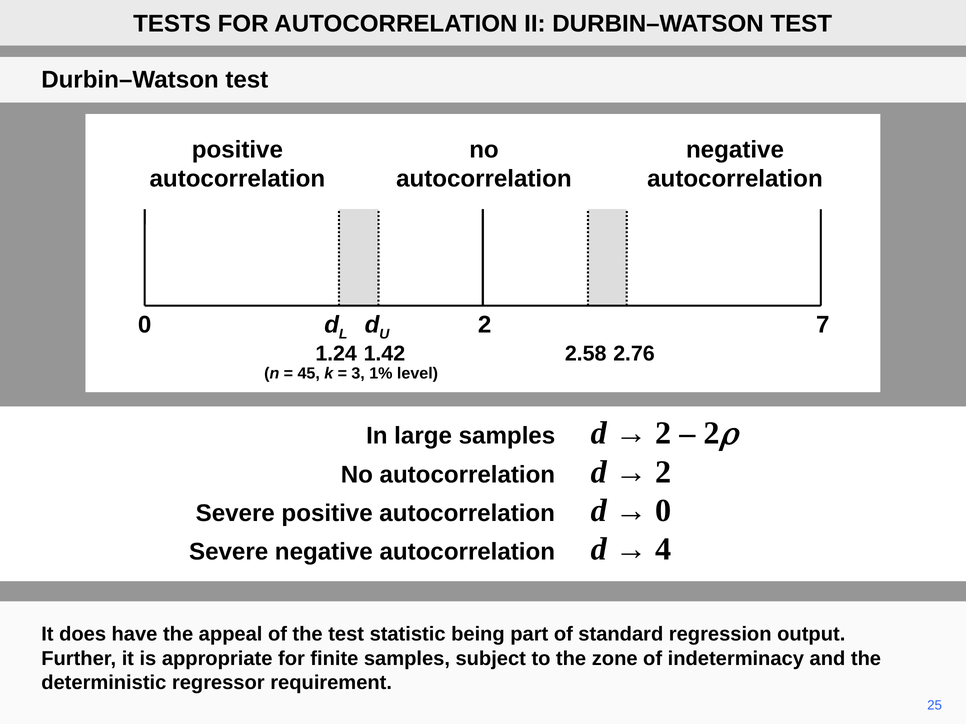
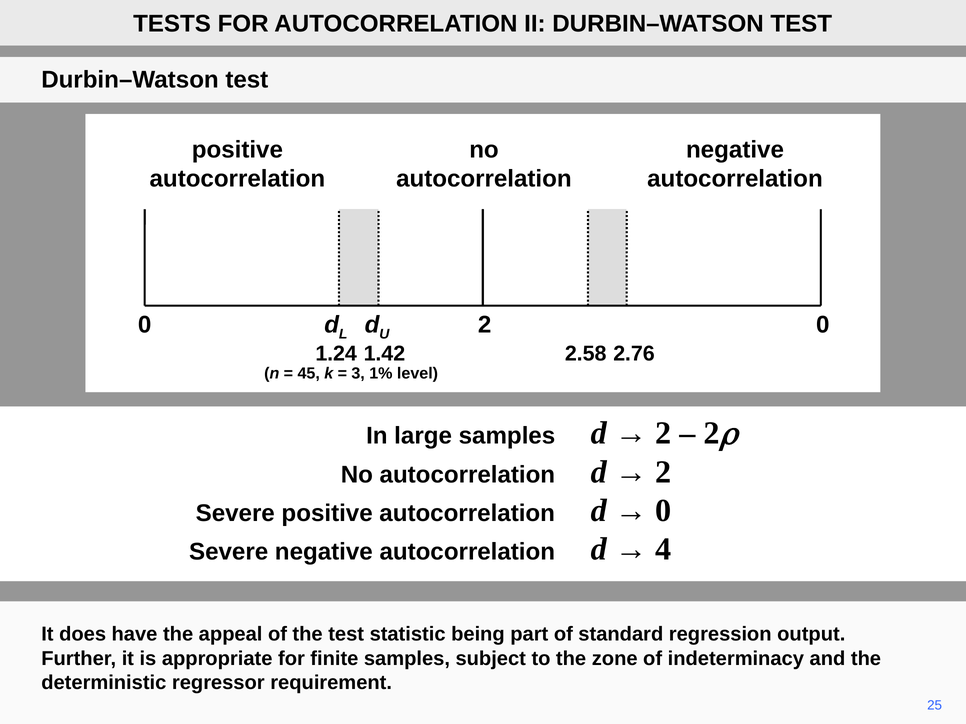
2 7: 7 -> 0
